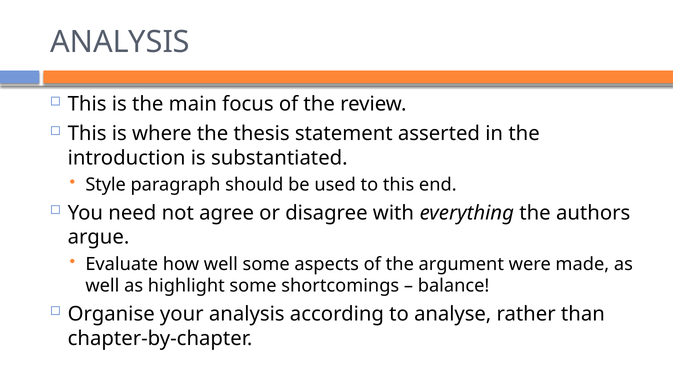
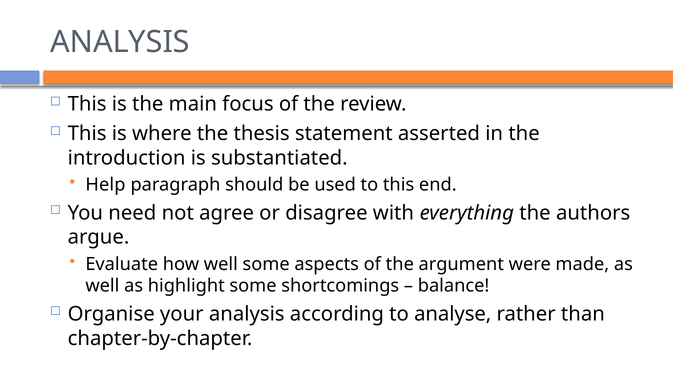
Style: Style -> Help
